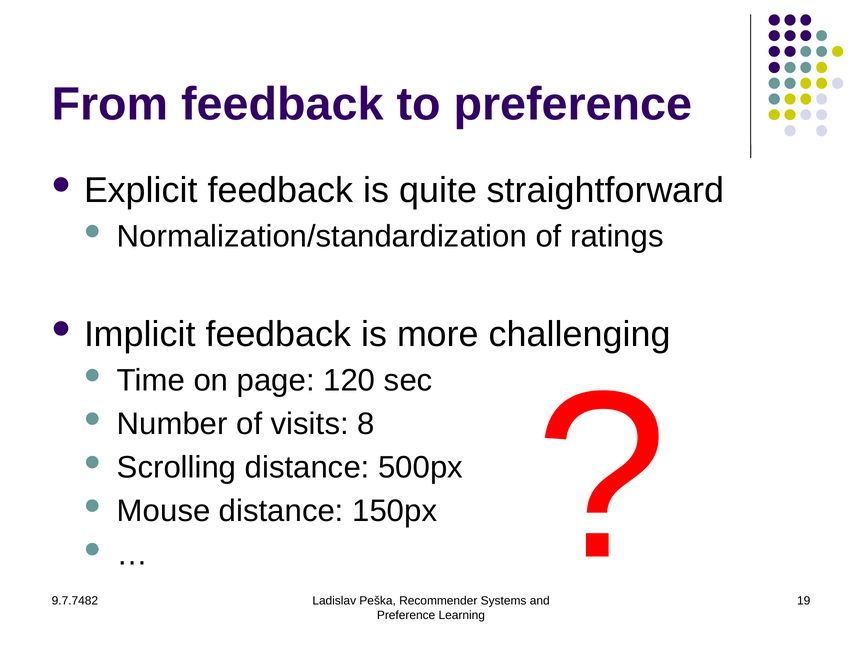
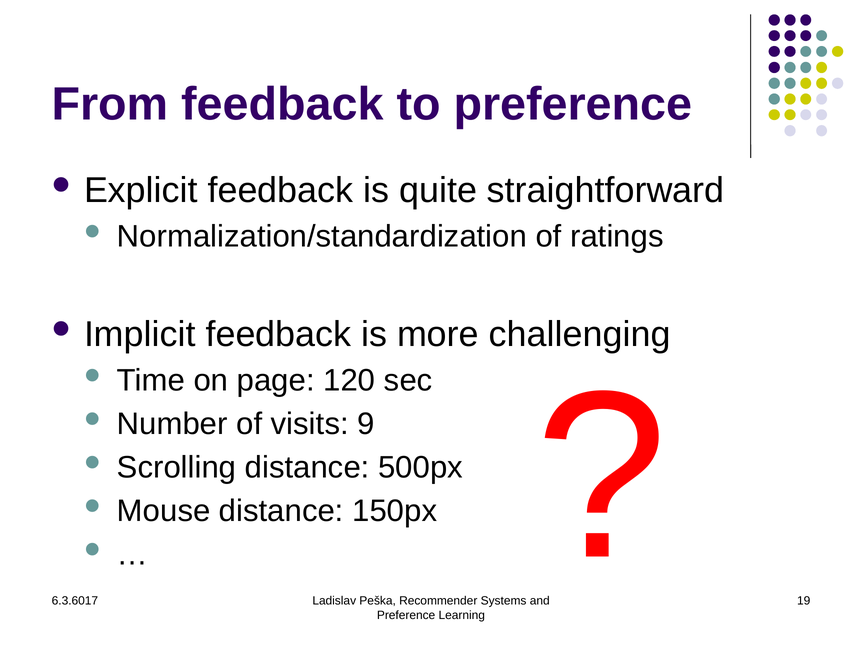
8: 8 -> 9
9.7.7482: 9.7.7482 -> 6.3.6017
